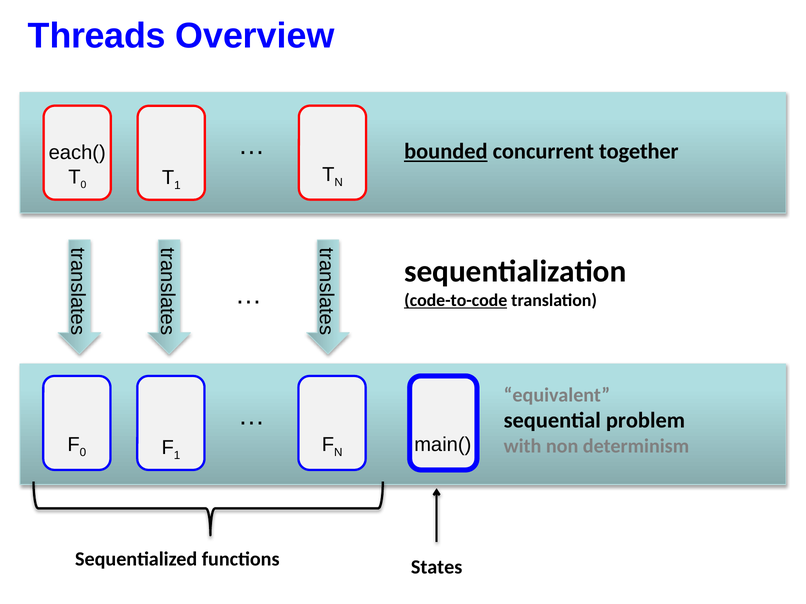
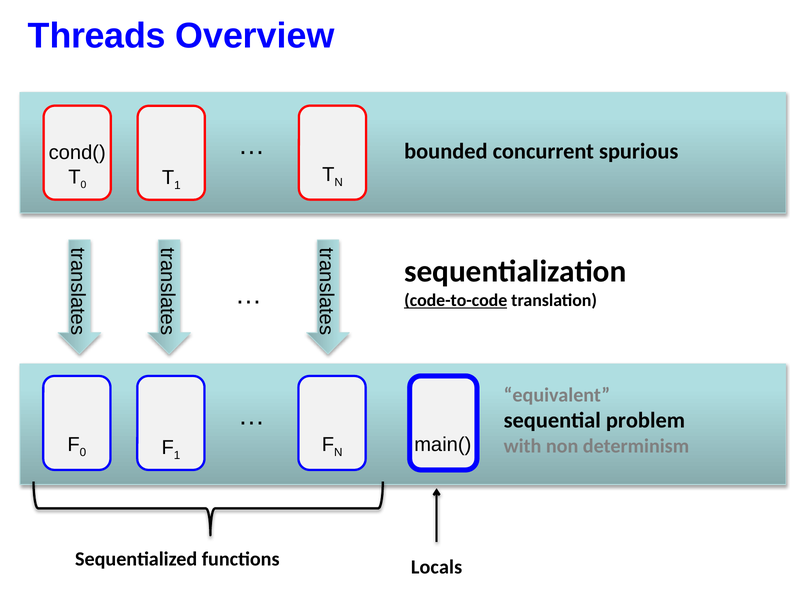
bounded underline: present -> none
together: together -> spurious
each(: each( -> cond(
States: States -> Locals
